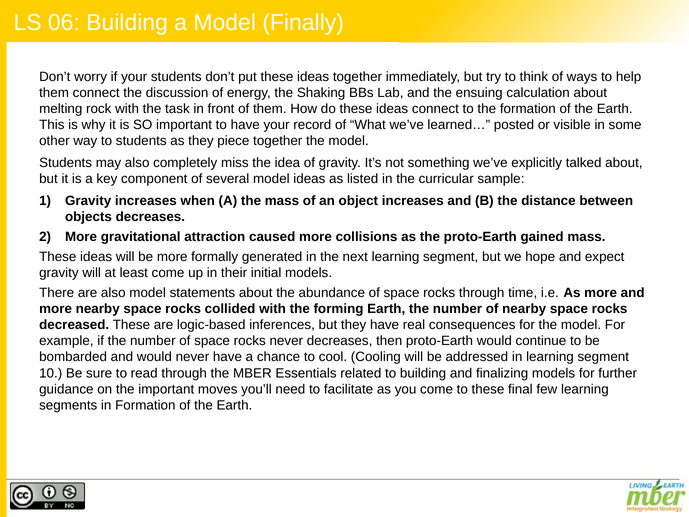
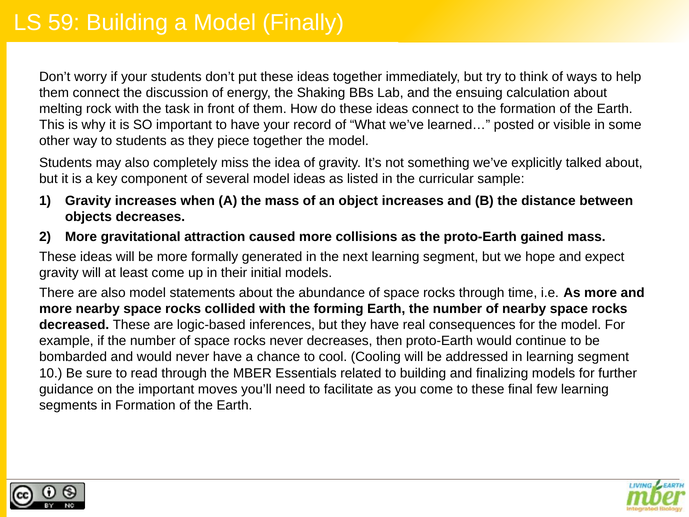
06: 06 -> 59
